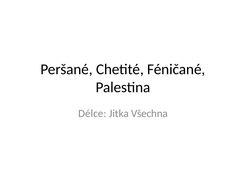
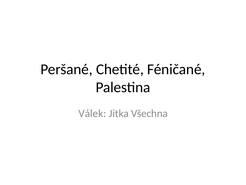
Délce: Délce -> Válek
